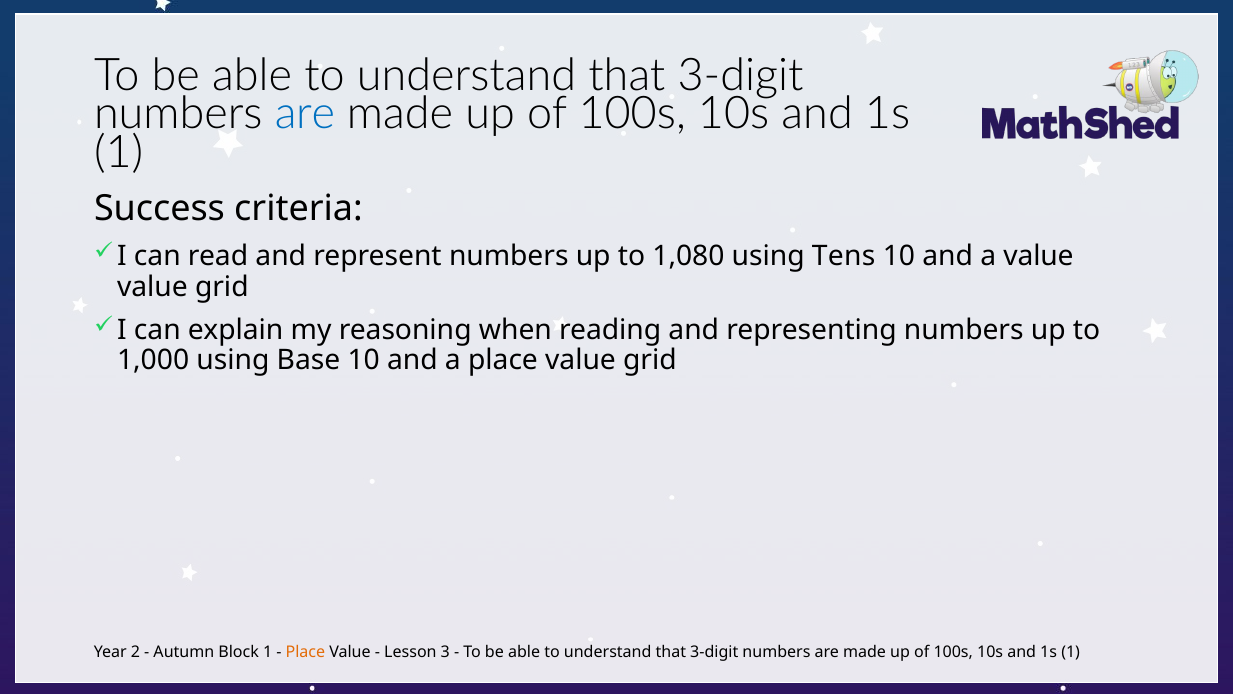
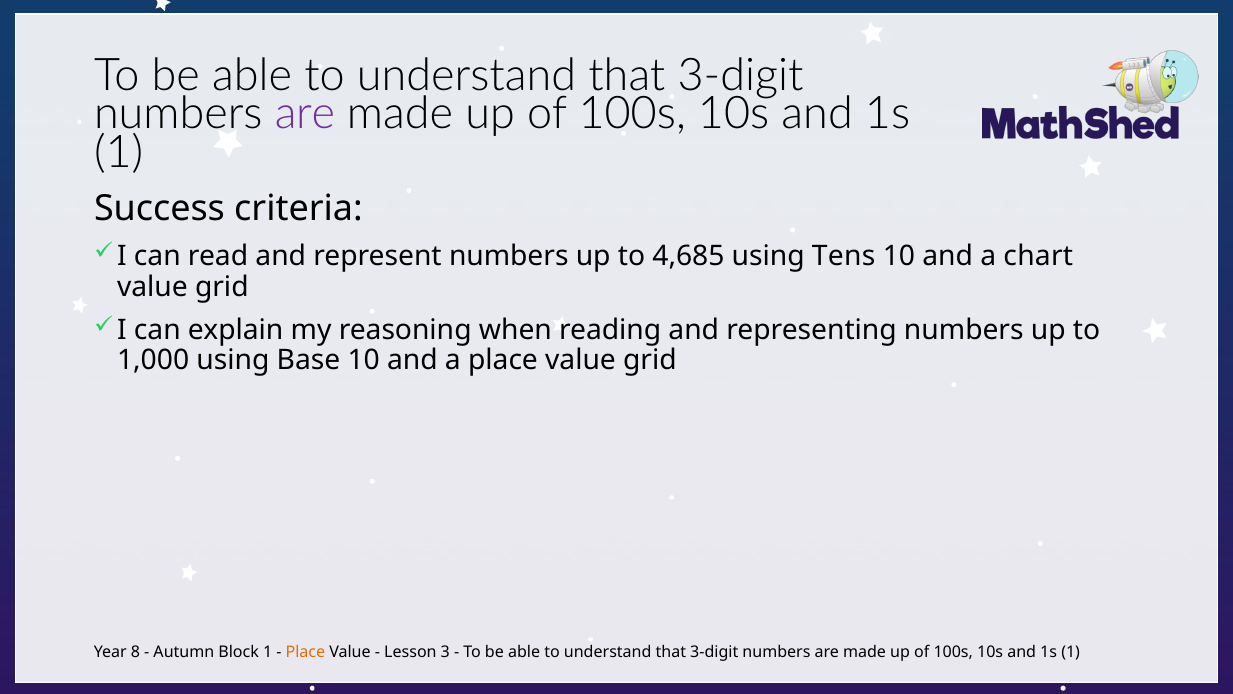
are at (305, 114) colour: blue -> purple
1,080: 1,080 -> 4,685
a value: value -> chart
2: 2 -> 8
